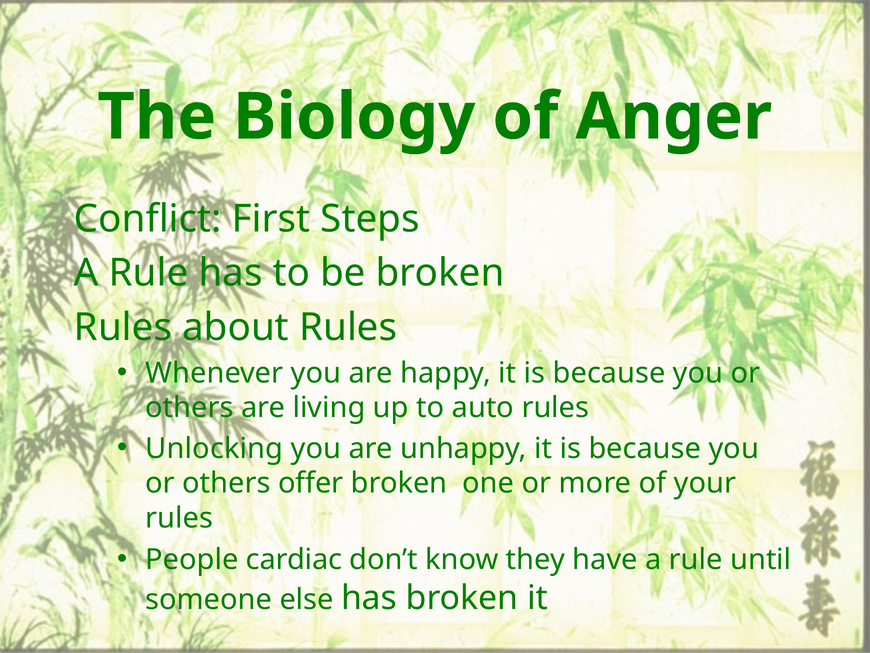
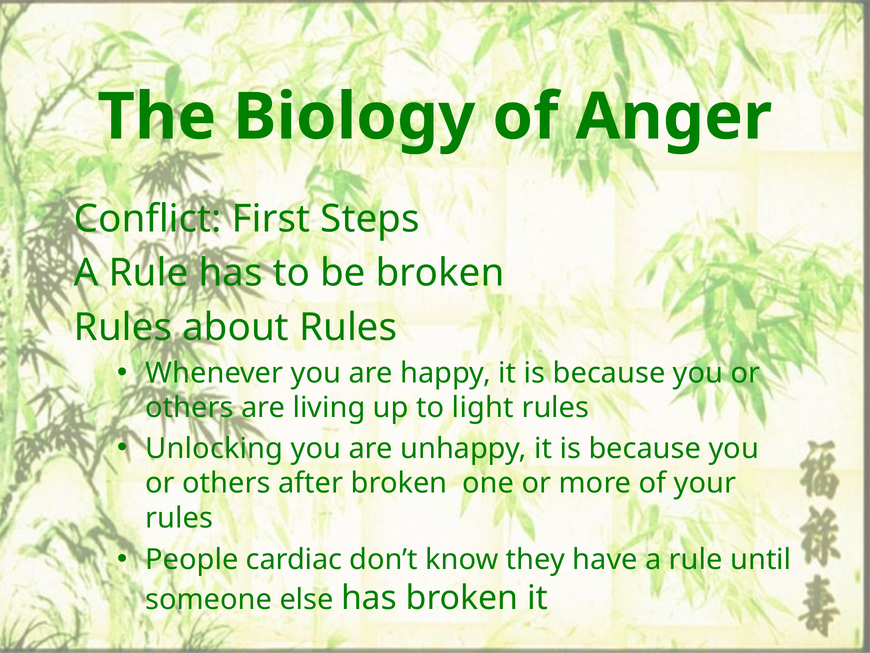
auto: auto -> light
offer: offer -> after
